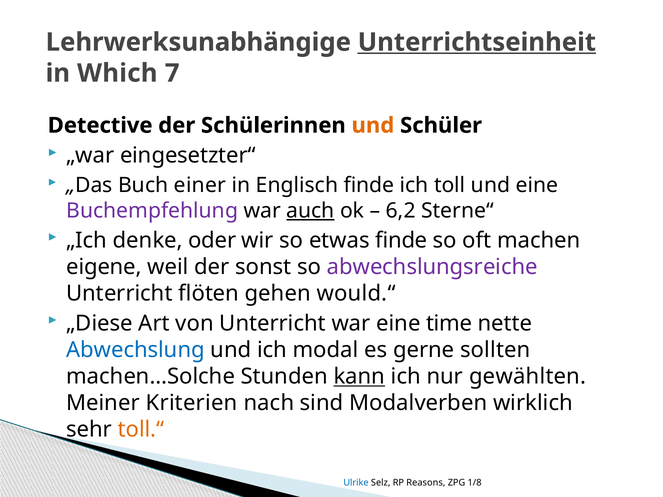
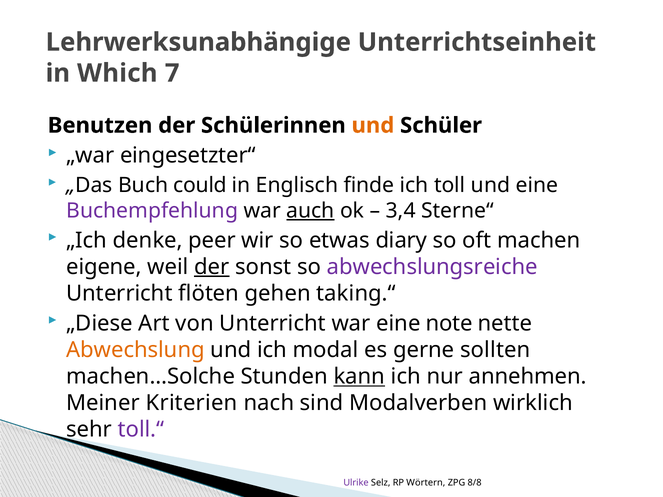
Unterrichtseinheit underline: present -> none
Detective: Detective -> Benutzen
einer: einer -> could
6,2: 6,2 -> 3,4
oder: oder -> peer
etwas finde: finde -> diary
der at (212, 267) underline: none -> present
would.“: would.“ -> taking.“
time: time -> note
Abwechslung colour: blue -> orange
gewählten: gewählten -> annehmen
toll.“ colour: orange -> purple
Ulrike colour: blue -> purple
Reasons: Reasons -> Wörtern
1/8: 1/8 -> 8/8
